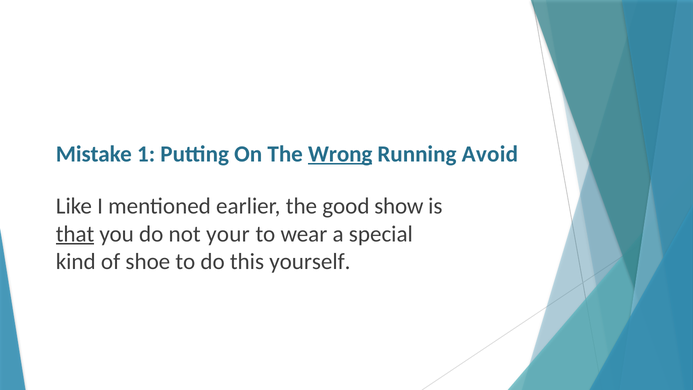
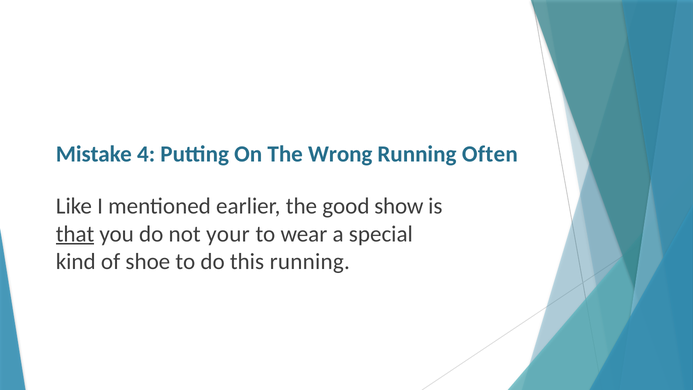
1: 1 -> 4
Wrong underline: present -> none
Avoid: Avoid -> Often
this yourself: yourself -> running
